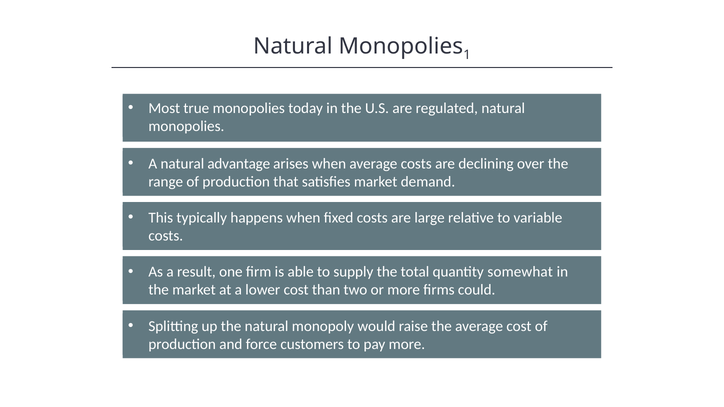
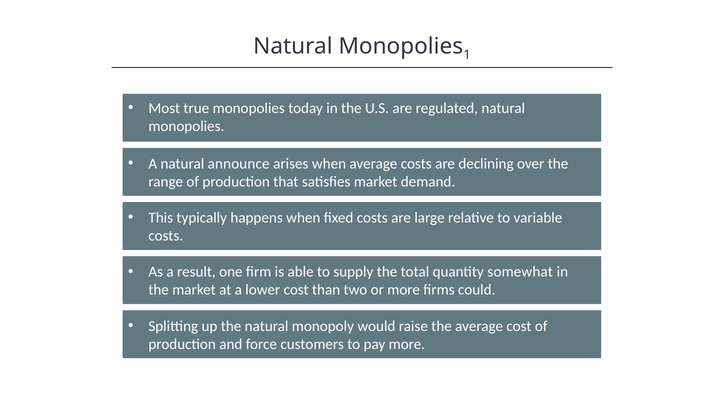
advantage: advantage -> announce
